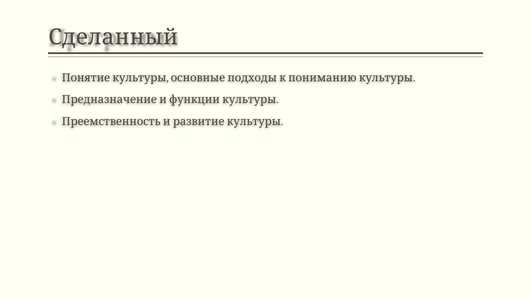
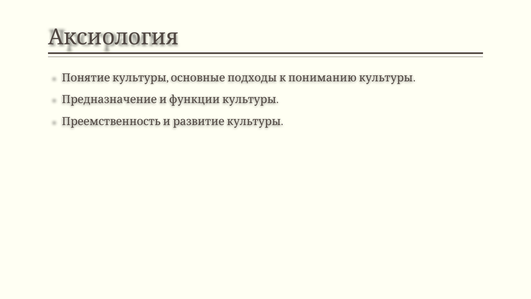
Сделанный: Сделанный -> Аксиология
